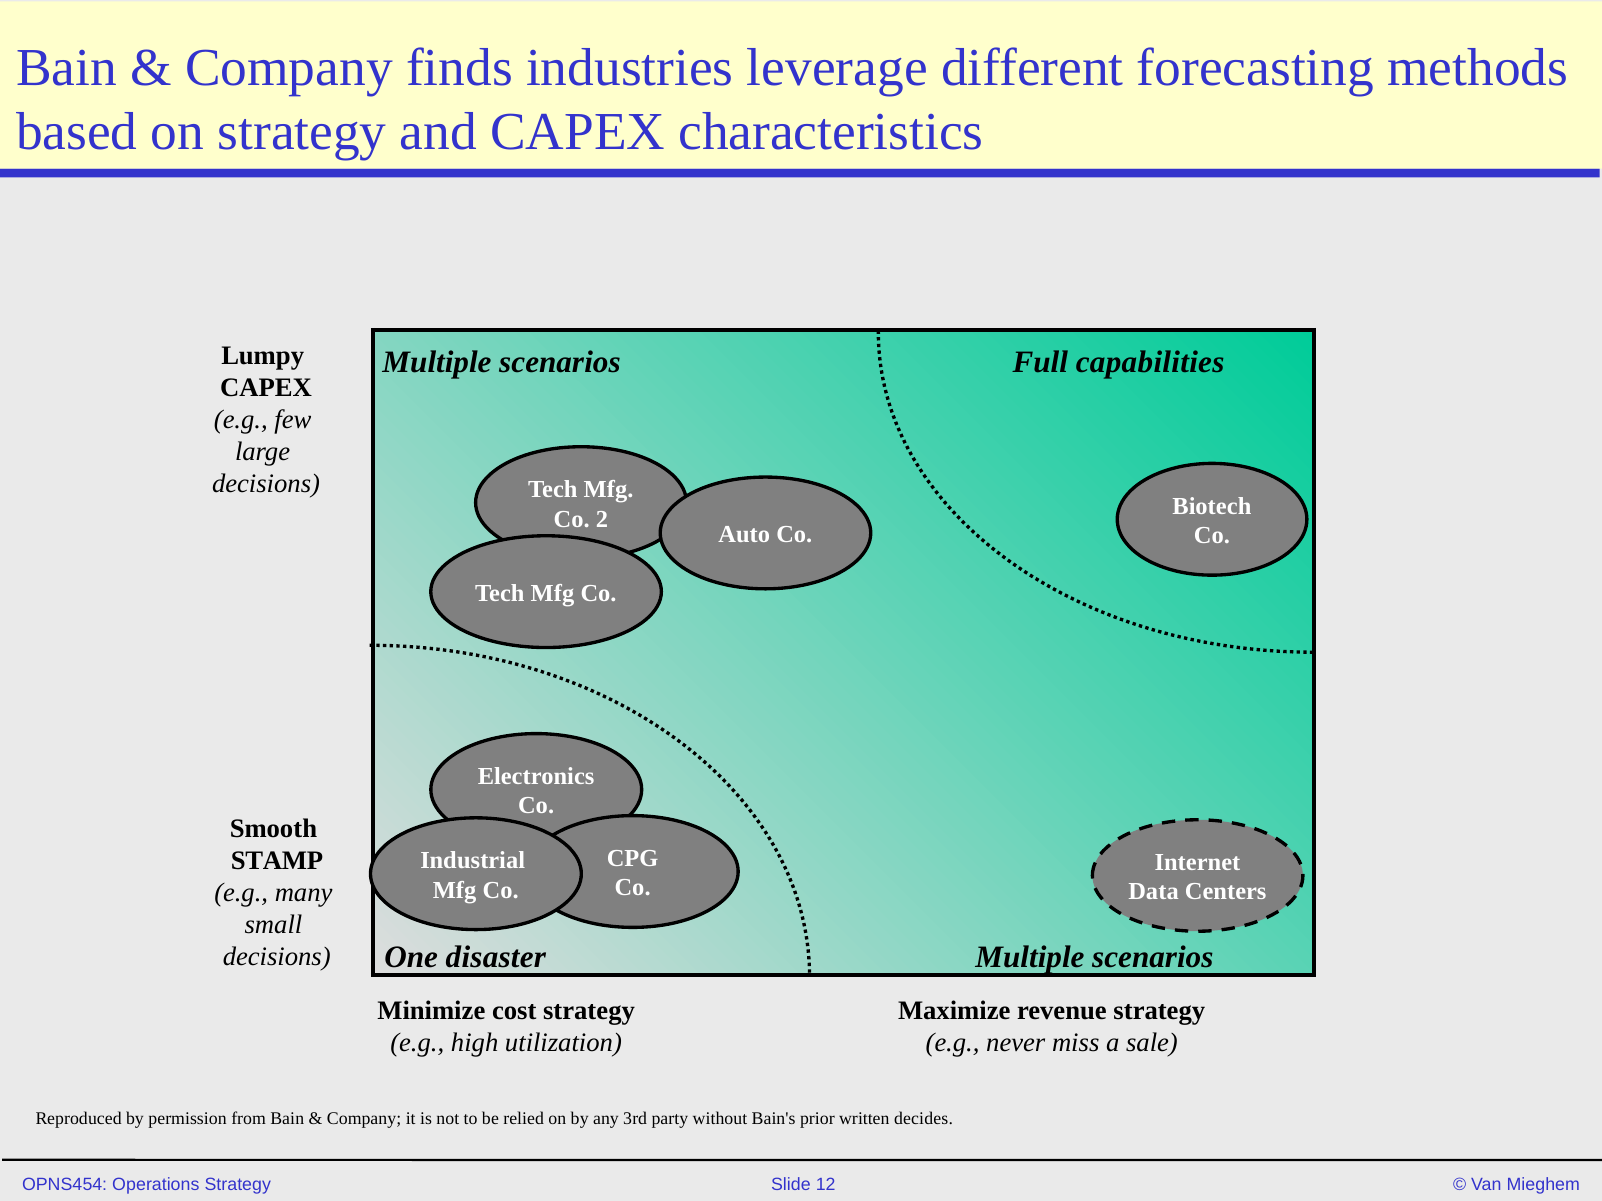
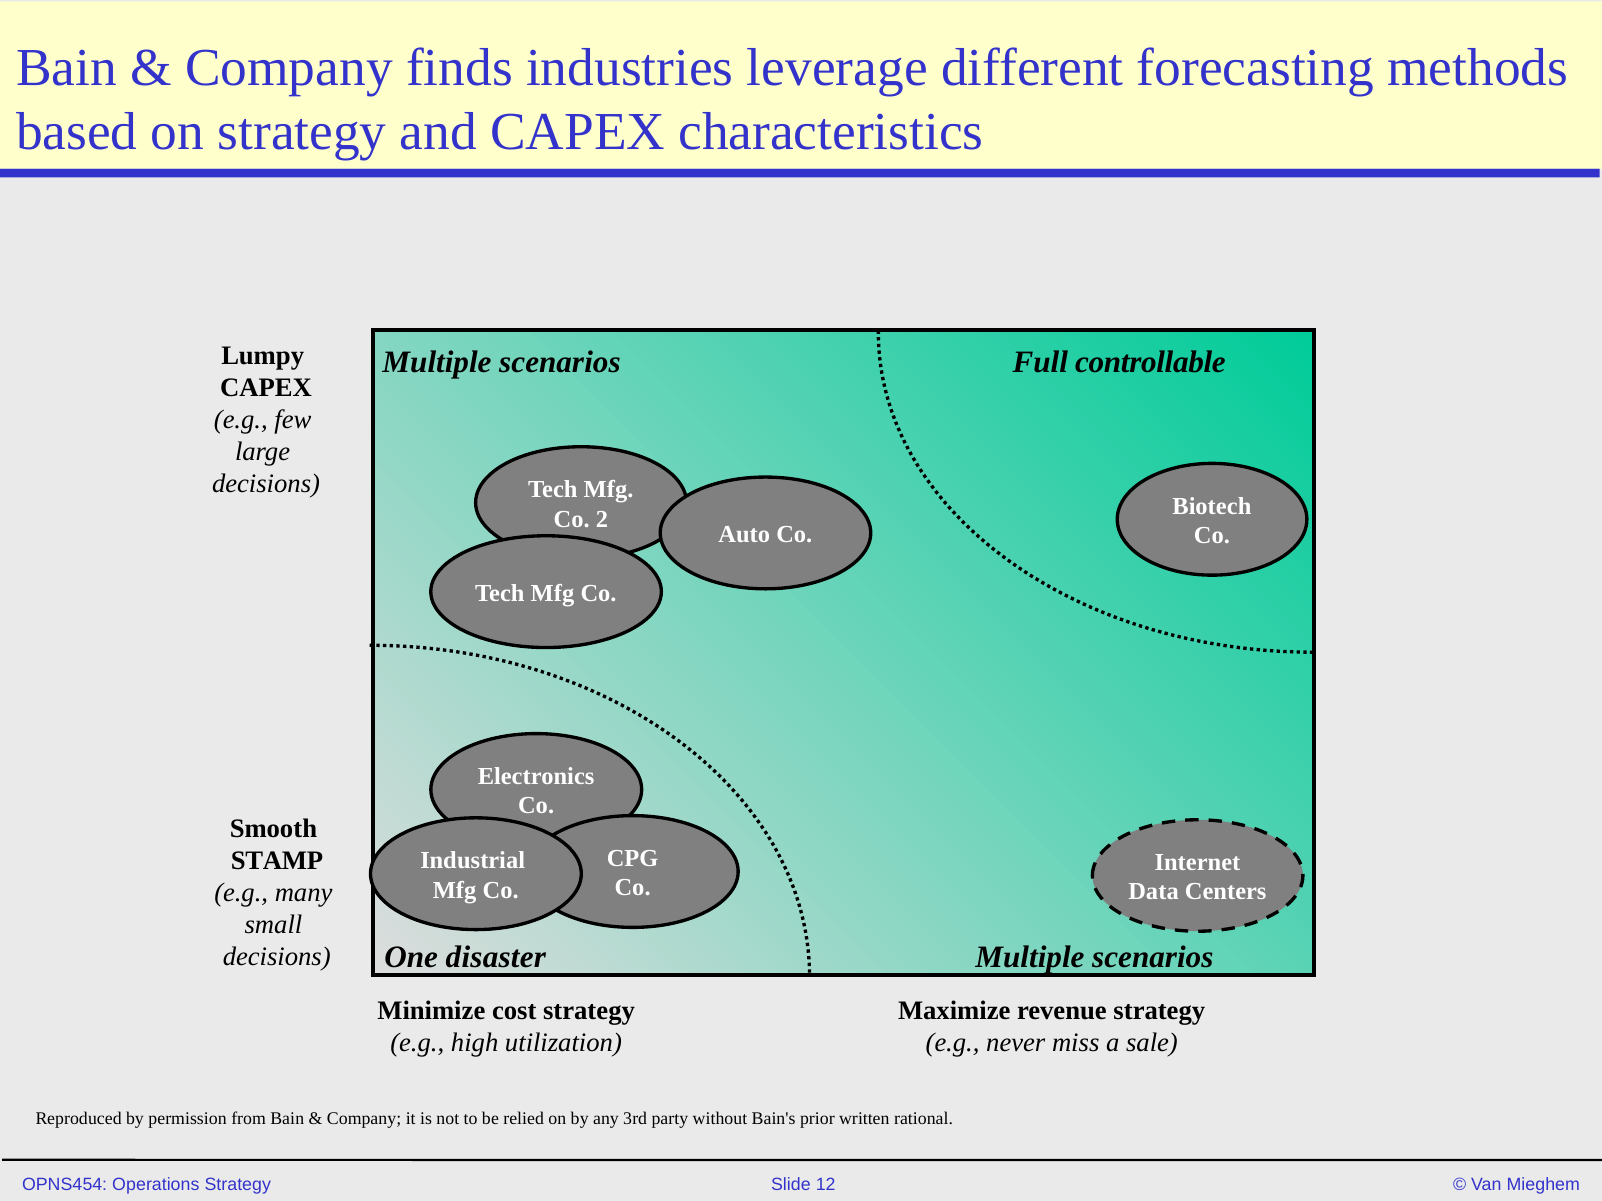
capabilities: capabilities -> controllable
decides: decides -> rational
